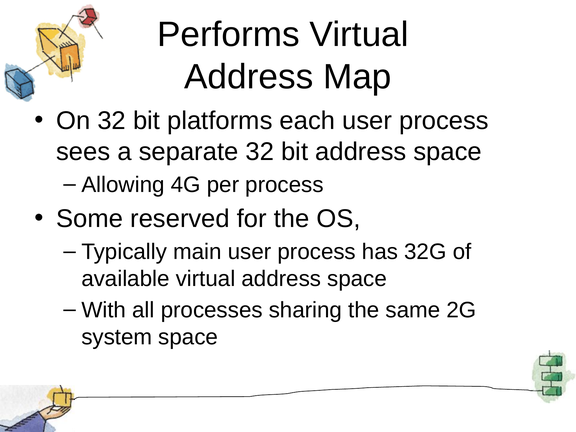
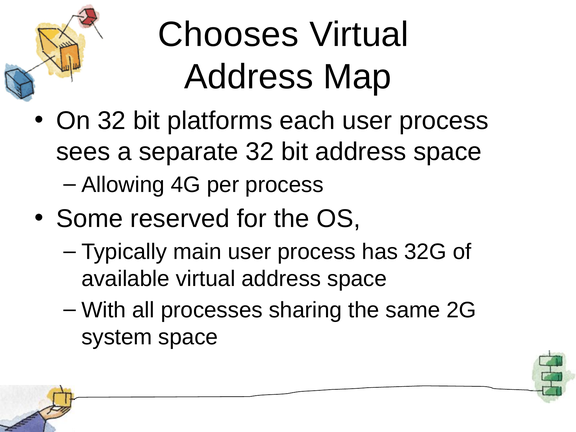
Performs: Performs -> Chooses
